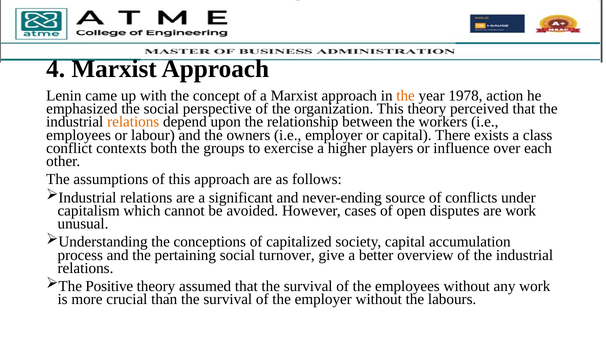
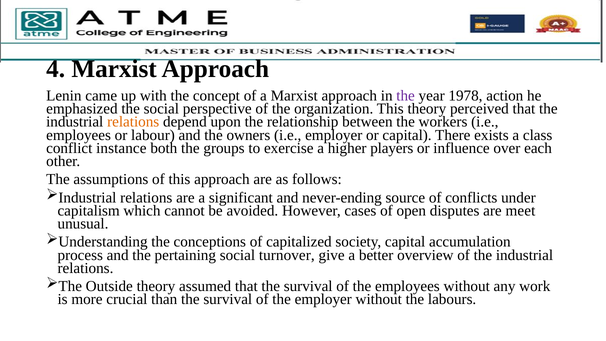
the at (406, 96) colour: orange -> purple
contexts: contexts -> instance
are work: work -> meet
Positive: Positive -> Outside
